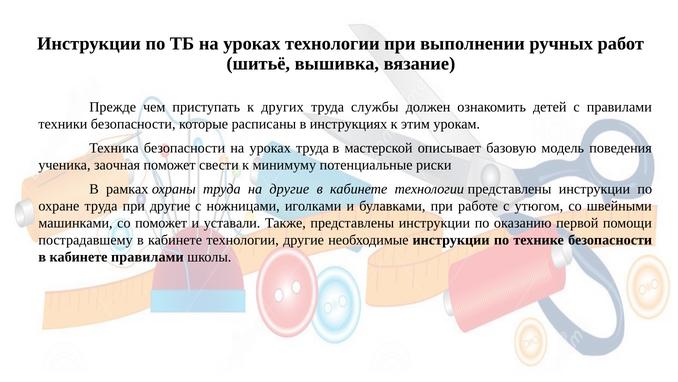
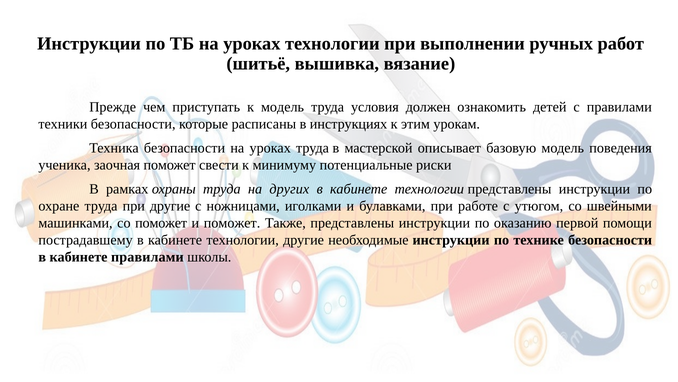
к других: других -> модель
службы: службы -> условия
на другие: другие -> других
и уставали: уставали -> поможет
